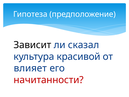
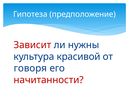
Зависит colour: black -> red
сказал: сказал -> нужны
влияет: влияет -> говоря
